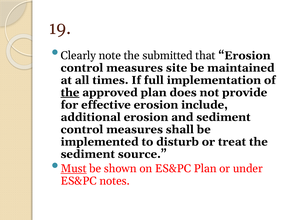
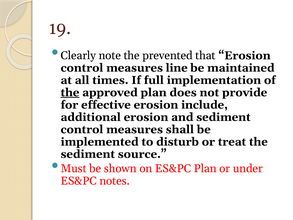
submitted: submitted -> prevented
site: site -> line
Must underline: present -> none
